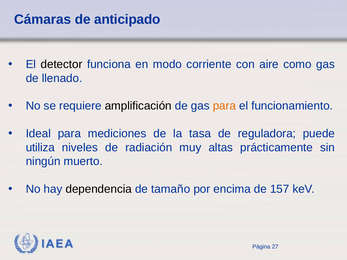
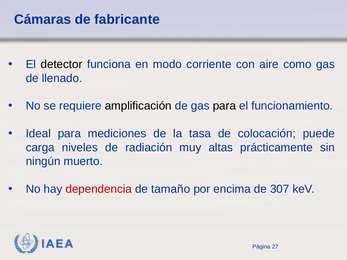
anticipado: anticipado -> fabricante
para at (224, 106) colour: orange -> black
reguladora: reguladora -> colocación
utiliza: utiliza -> carga
dependencia colour: black -> red
157: 157 -> 307
